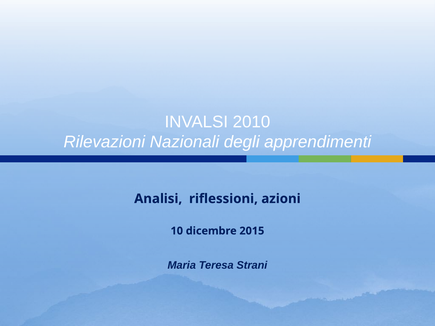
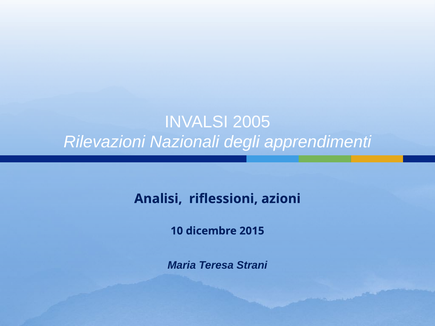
2010: 2010 -> 2005
